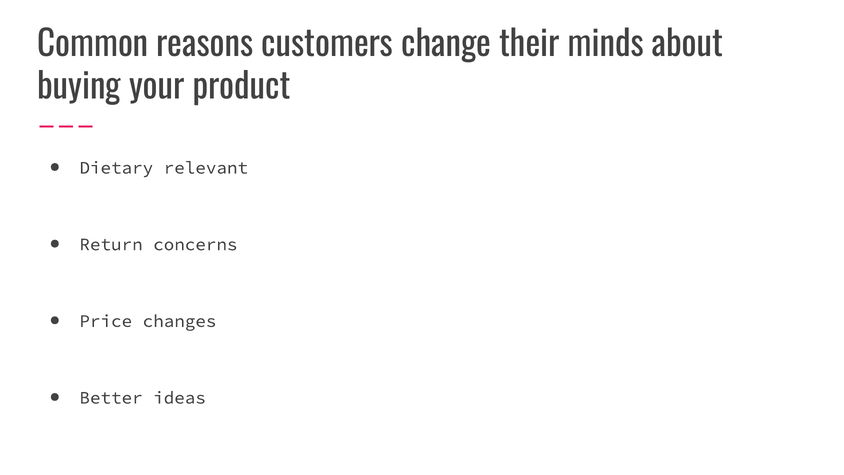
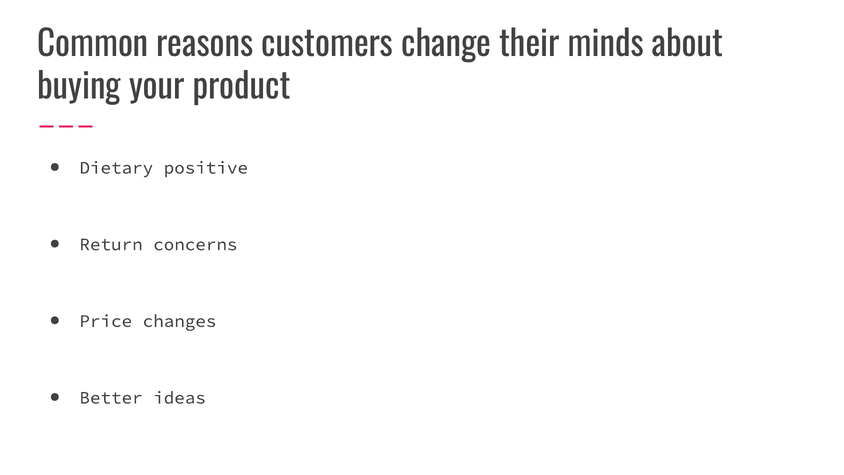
relevant: relevant -> positive
